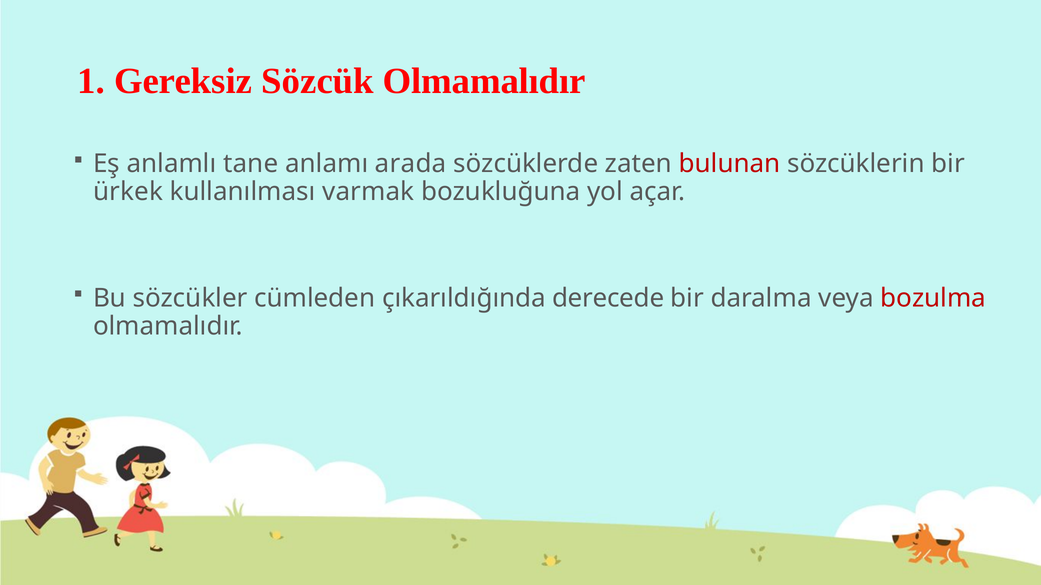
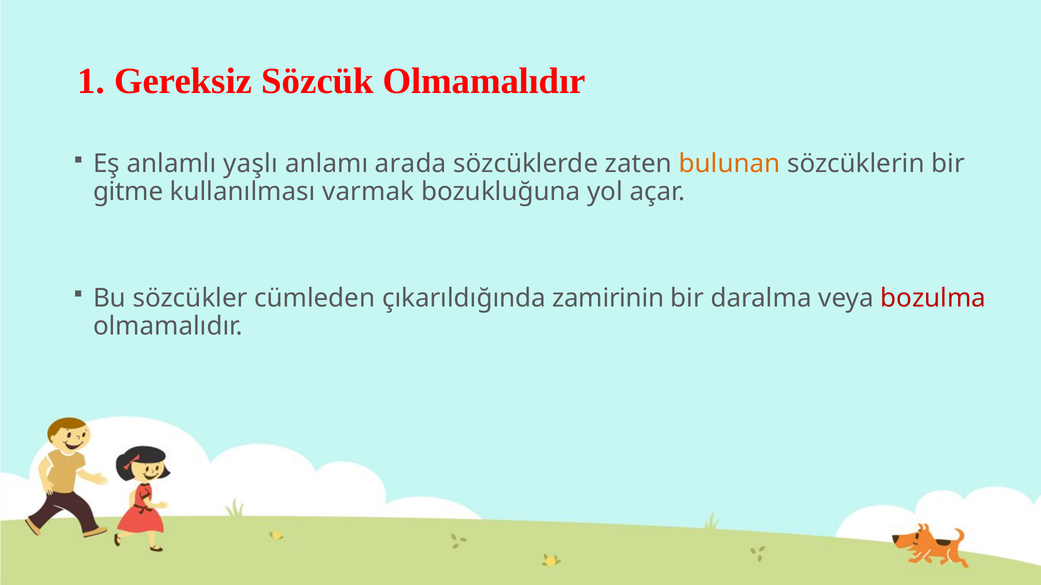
tane: tane -> yaşlı
bulunan colour: red -> orange
ürkek: ürkek -> gitme
derecede: derecede -> zamirinin
